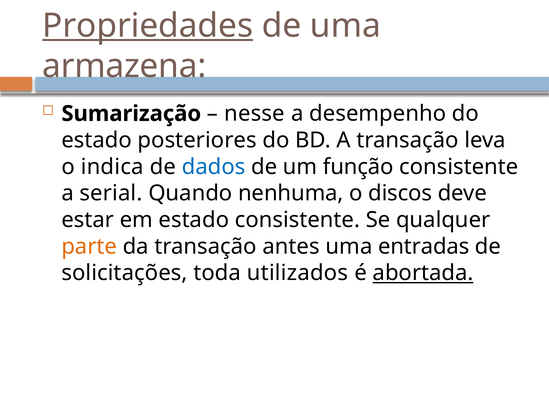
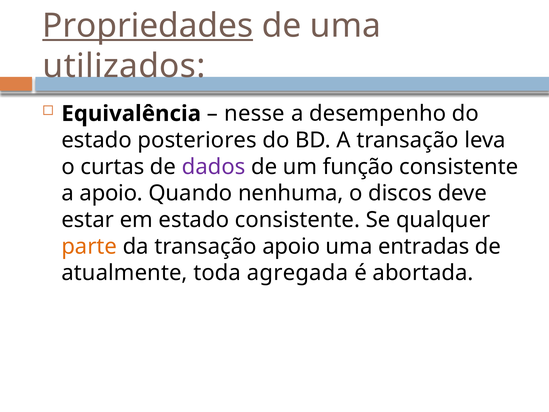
armazena: armazena -> utilizados
Sumarização: Sumarização -> Equivalência
indica: indica -> curtas
dados colour: blue -> purple
a serial: serial -> apoio
transação antes: antes -> apoio
solicitações: solicitações -> atualmente
utilizados: utilizados -> agregada
abortada underline: present -> none
